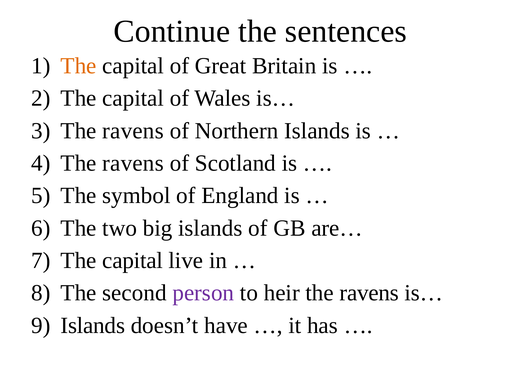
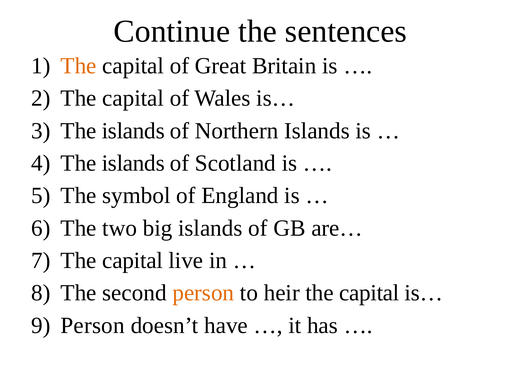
ravens at (133, 131): ravens -> islands
ravens at (133, 163): ravens -> islands
person at (203, 293) colour: purple -> orange
heir the ravens: ravens -> capital
Islands at (93, 325): Islands -> Person
